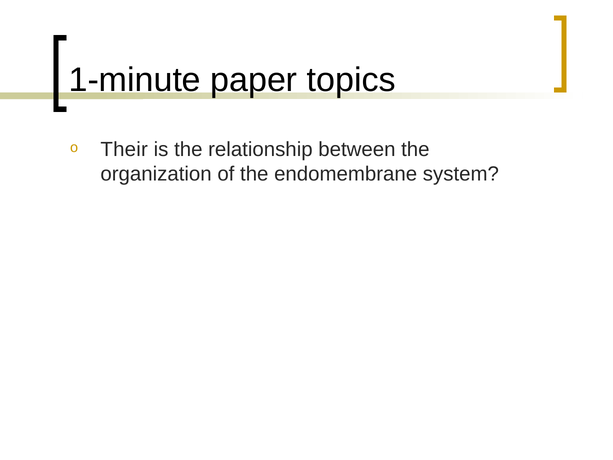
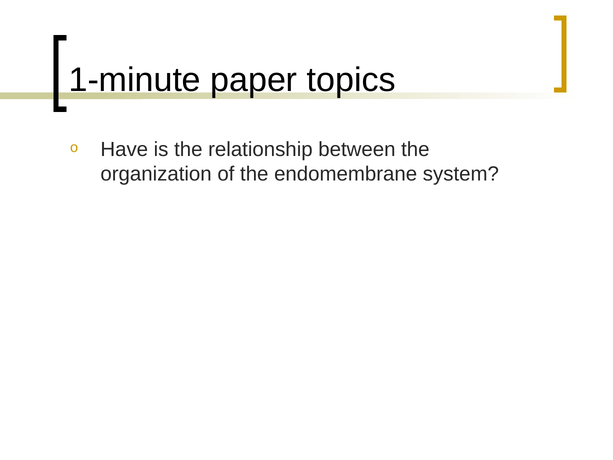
Their: Their -> Have
